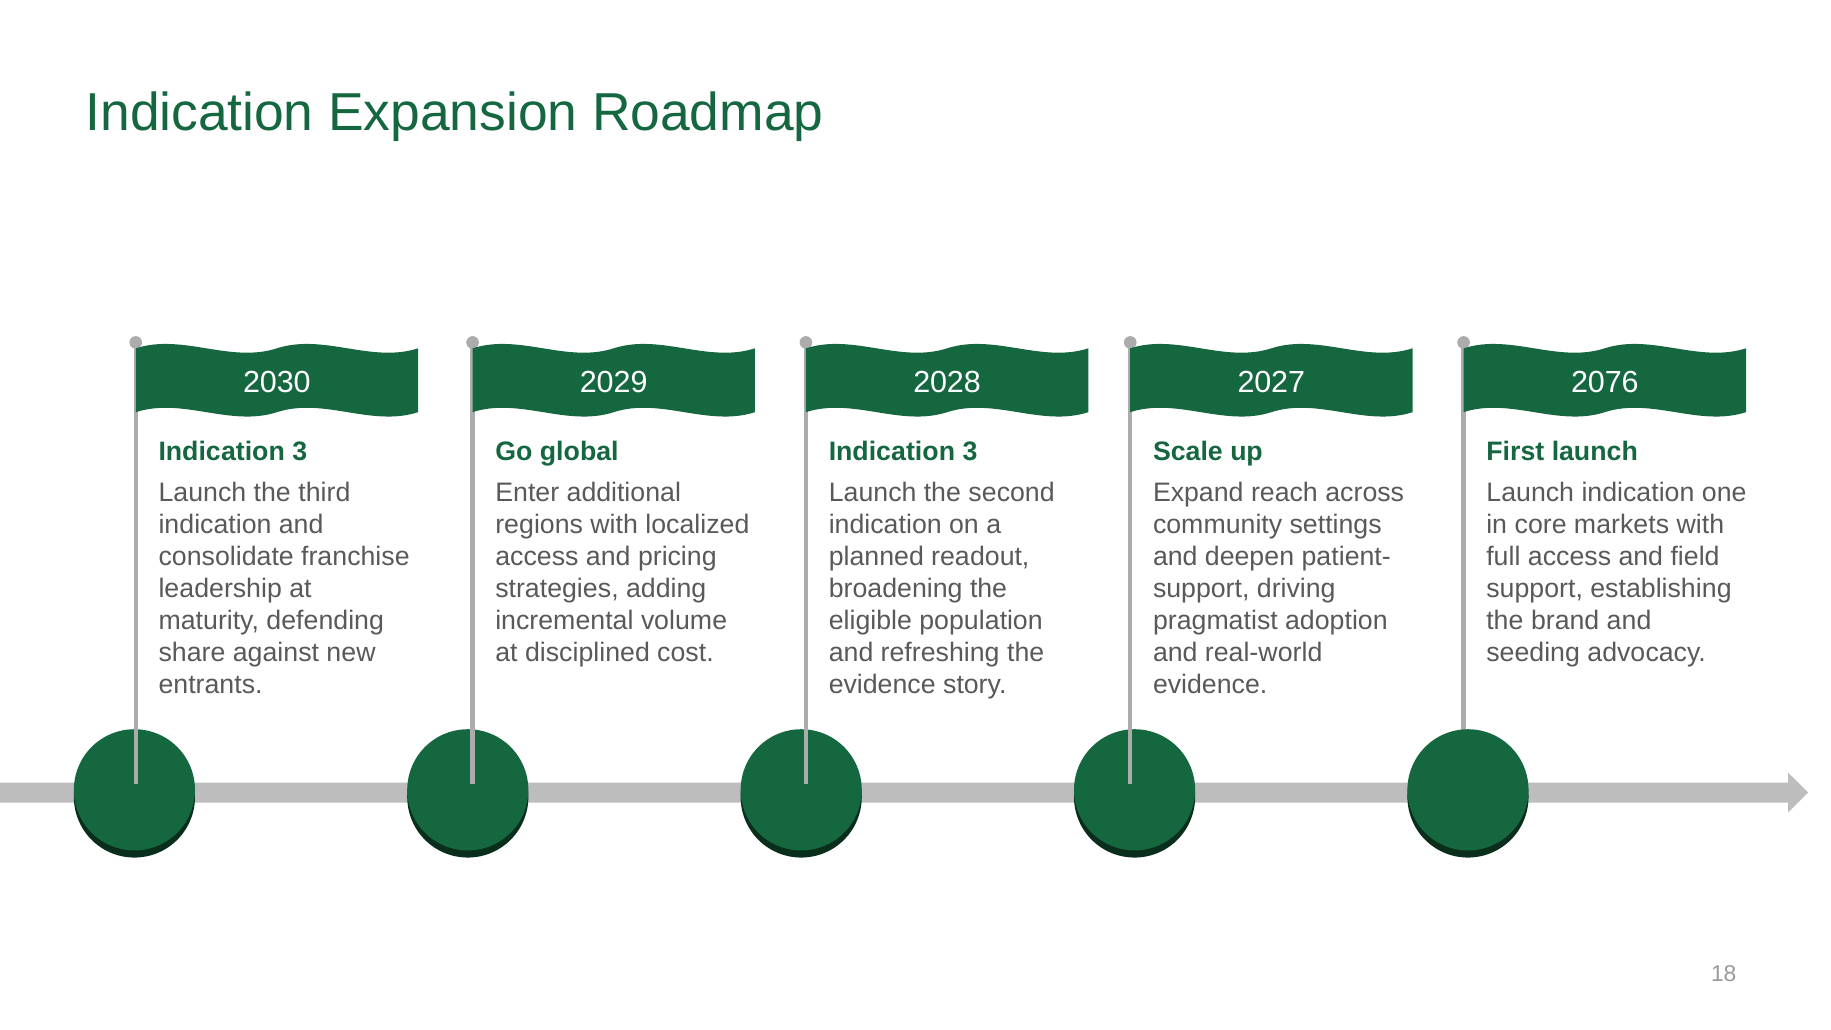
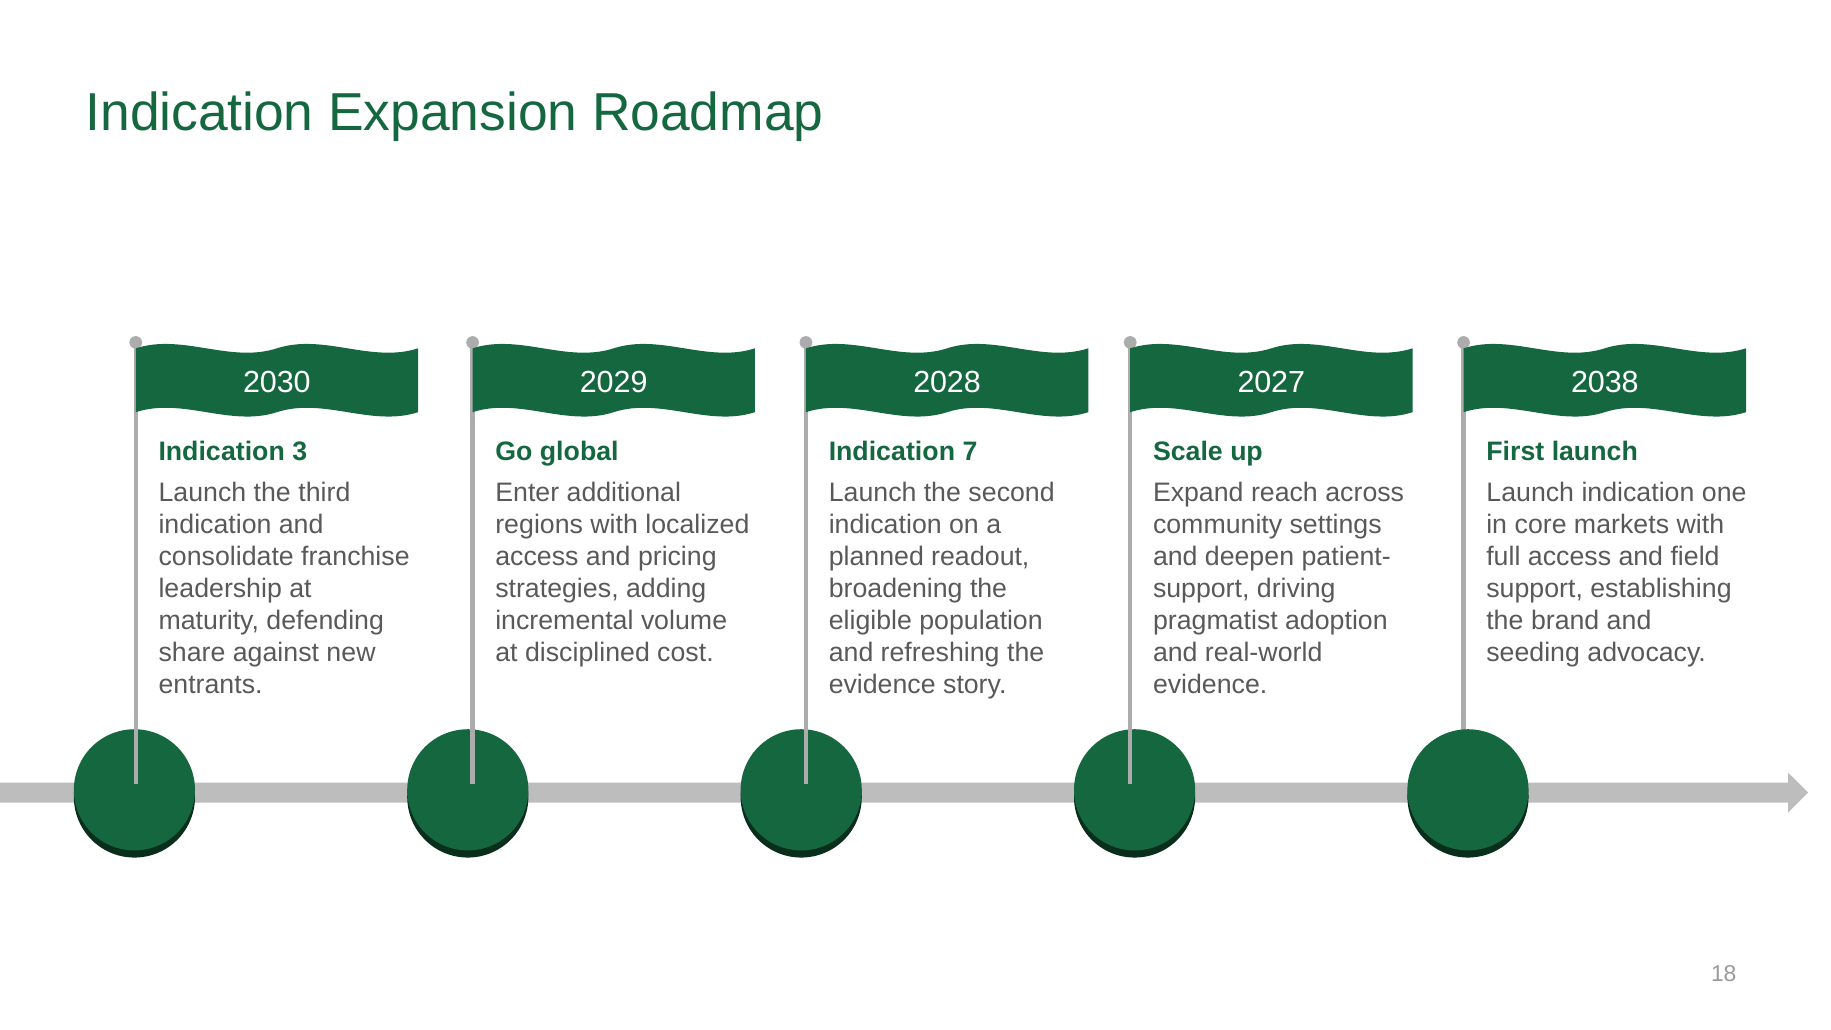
2076: 2076 -> 2038
3 at (970, 451): 3 -> 7
